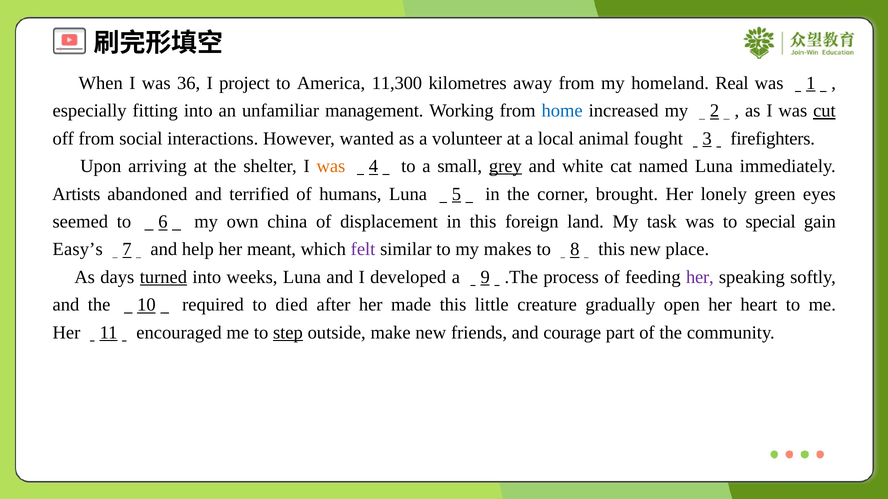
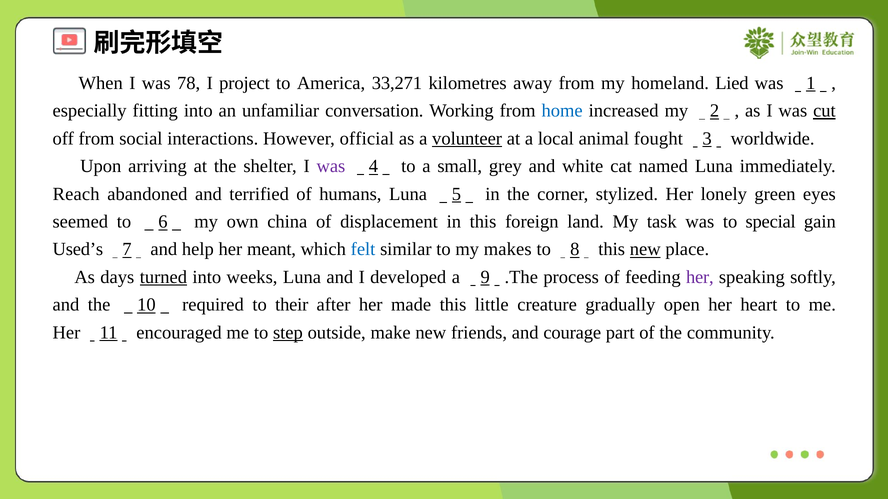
36: 36 -> 78
11,300: 11,300 -> 33,271
Real: Real -> Lied
management: management -> conversation
wanted: wanted -> official
volunteer underline: none -> present
firefighters: firefighters -> worldwide
was at (331, 166) colour: orange -> purple
grey underline: present -> none
Artists: Artists -> Reach
brought: brought -> stylized
Easy’s: Easy’s -> Used’s
felt colour: purple -> blue
new at (645, 250) underline: none -> present
died: died -> their
